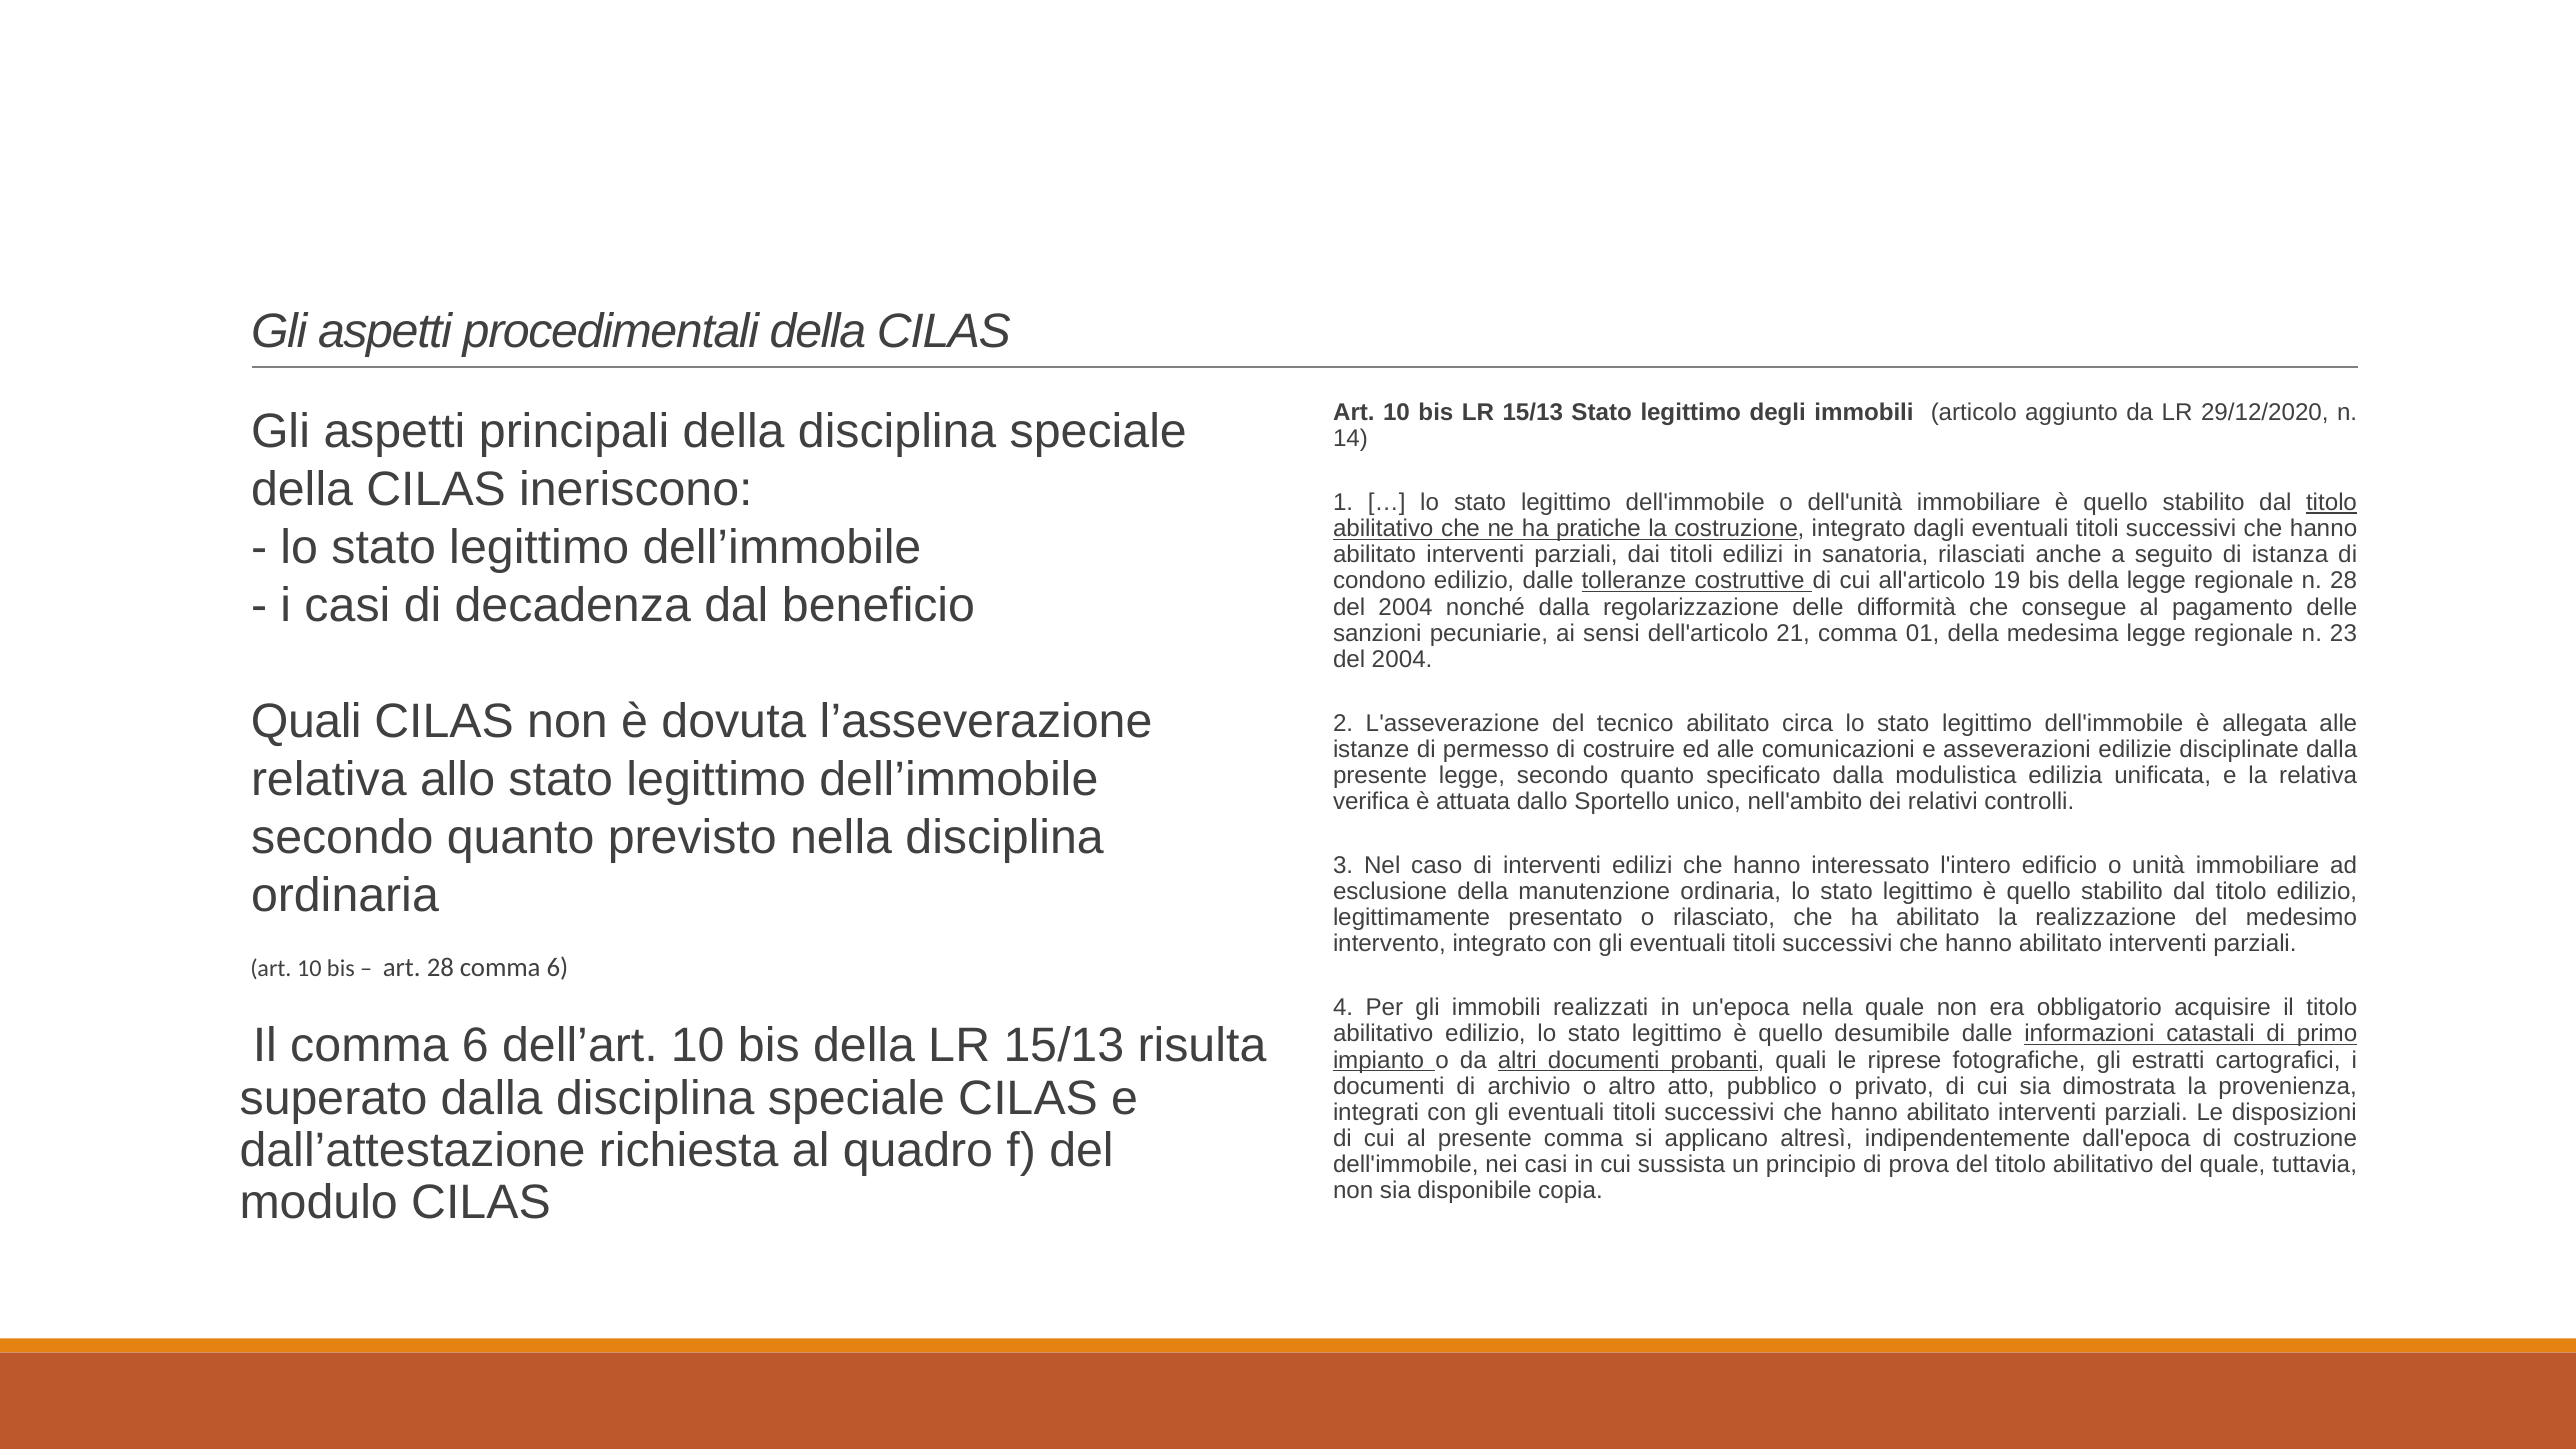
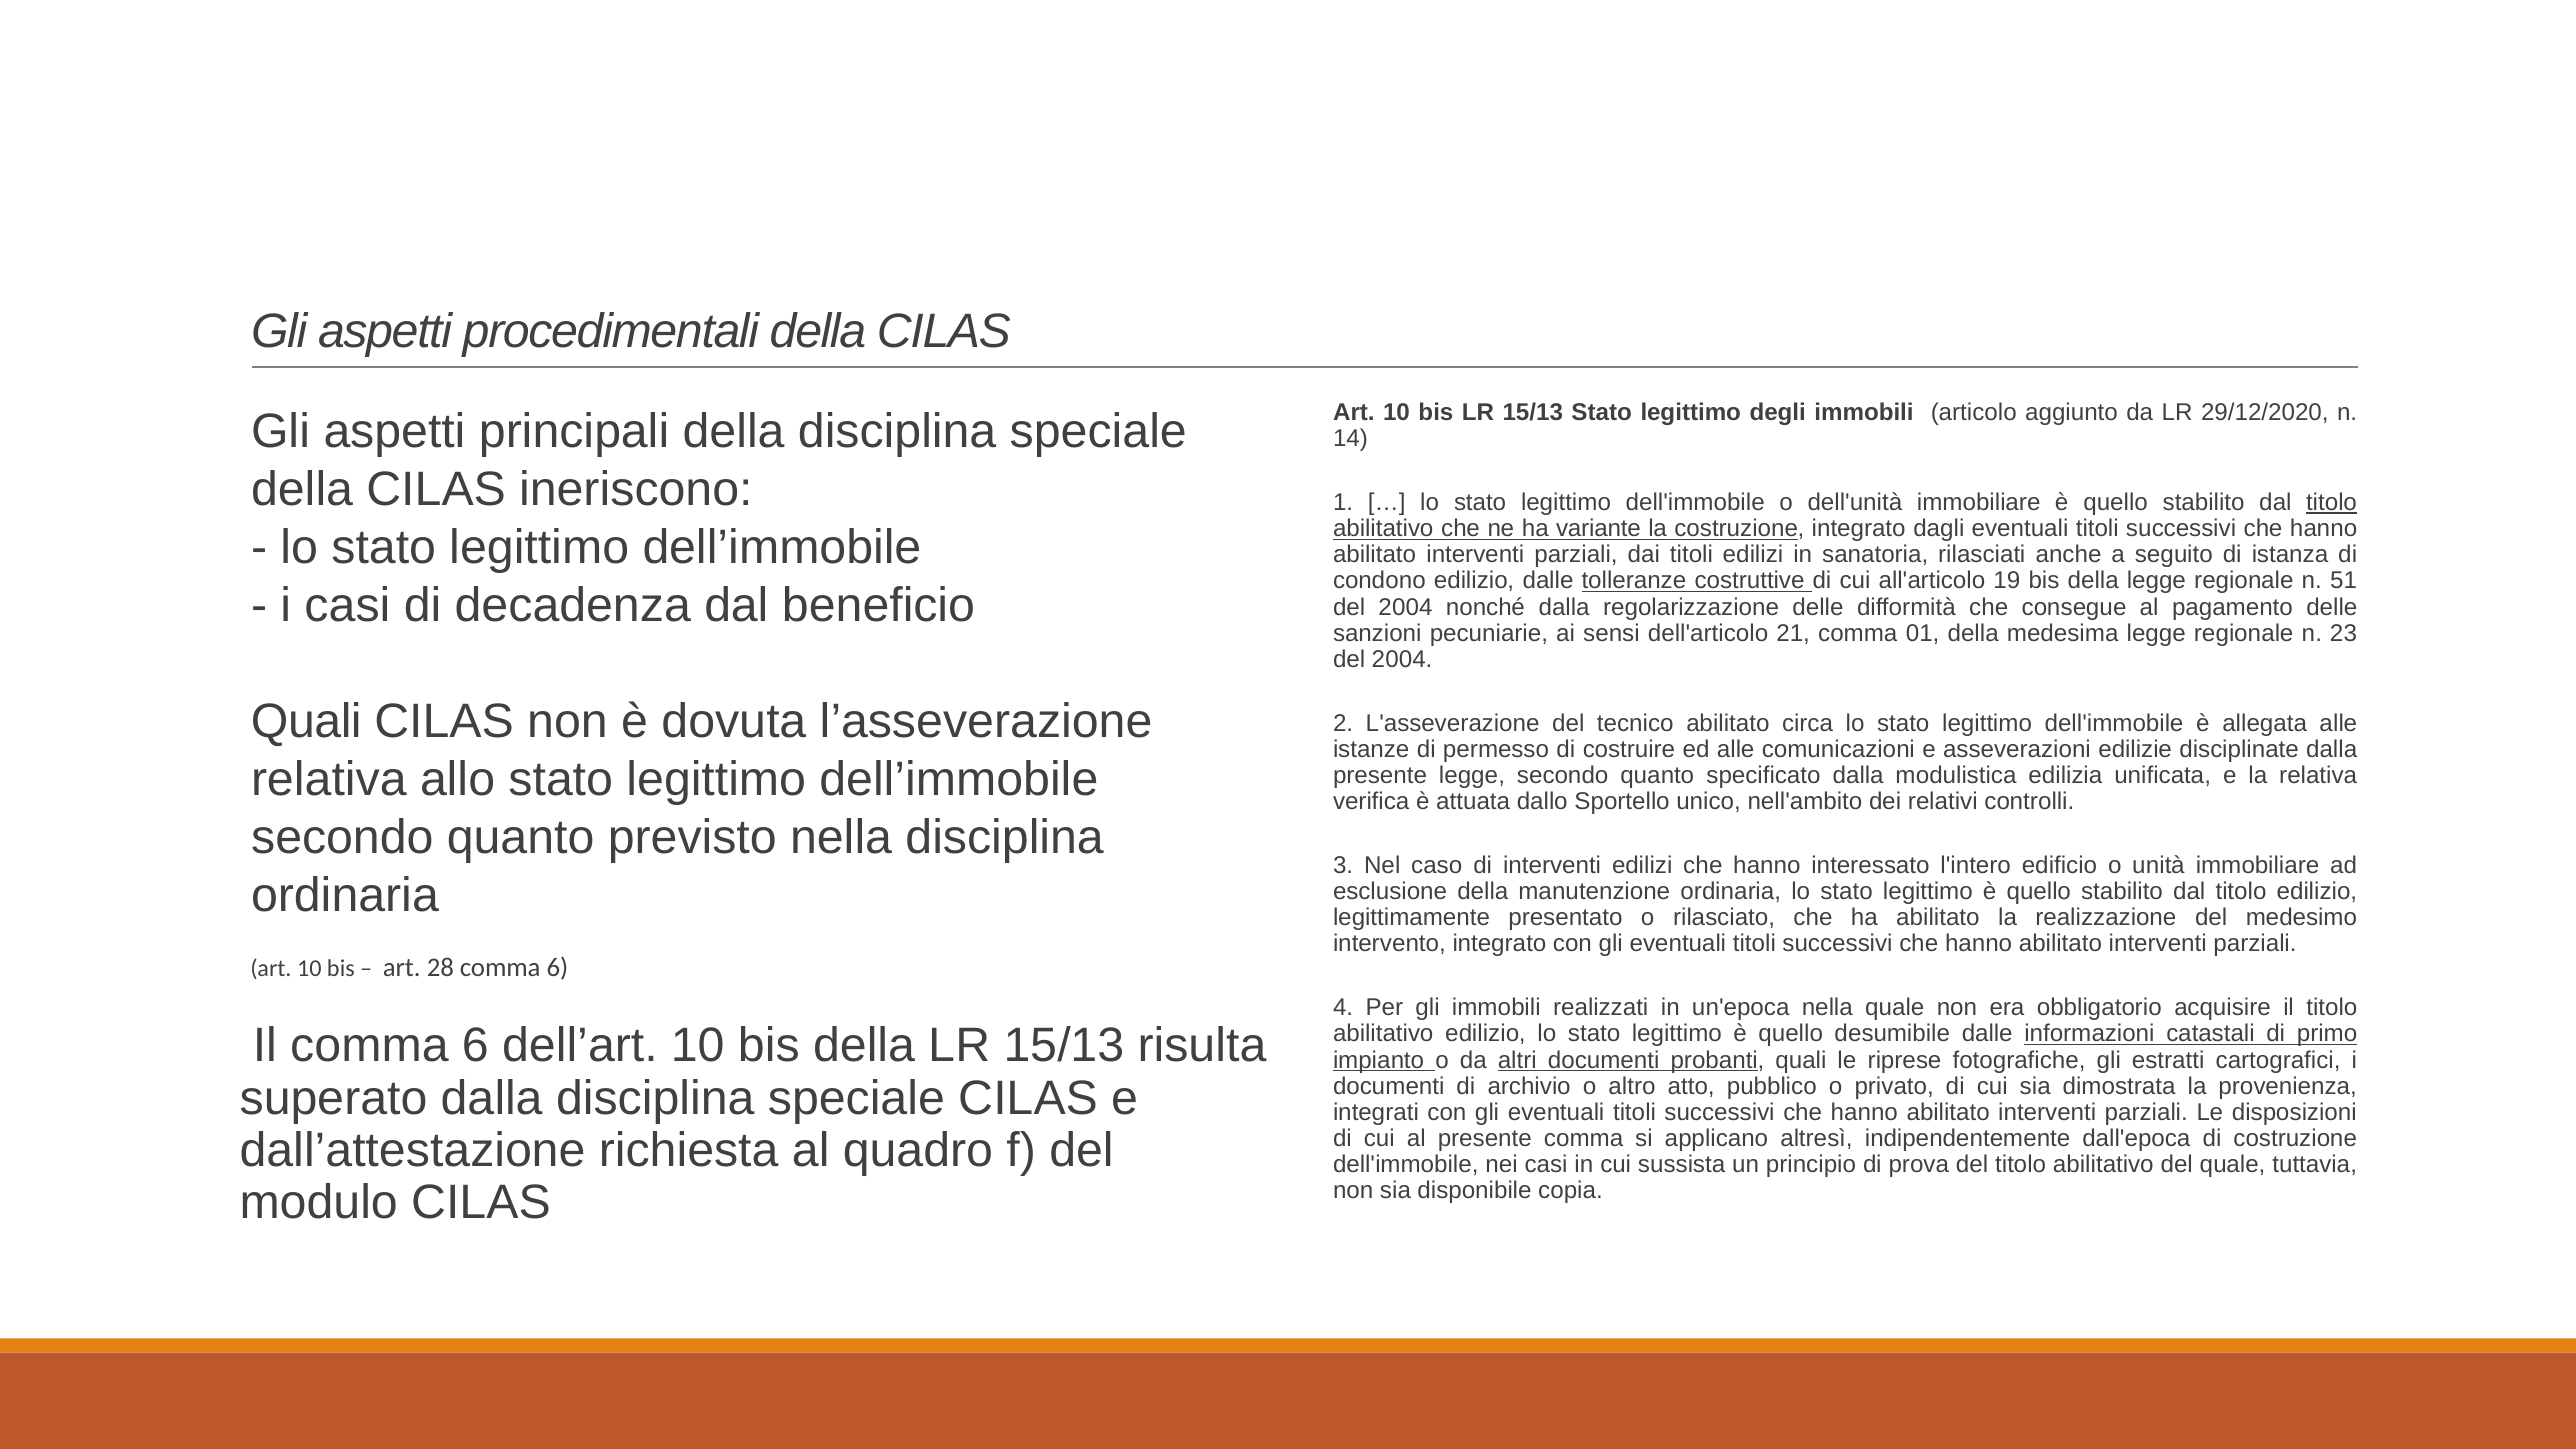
pratiche: pratiche -> variante
n 28: 28 -> 51
